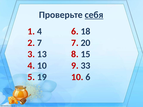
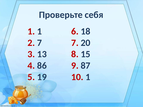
себя underline: present -> none
1 4: 4 -> 1
4 10: 10 -> 86
33: 33 -> 87
10 6: 6 -> 1
